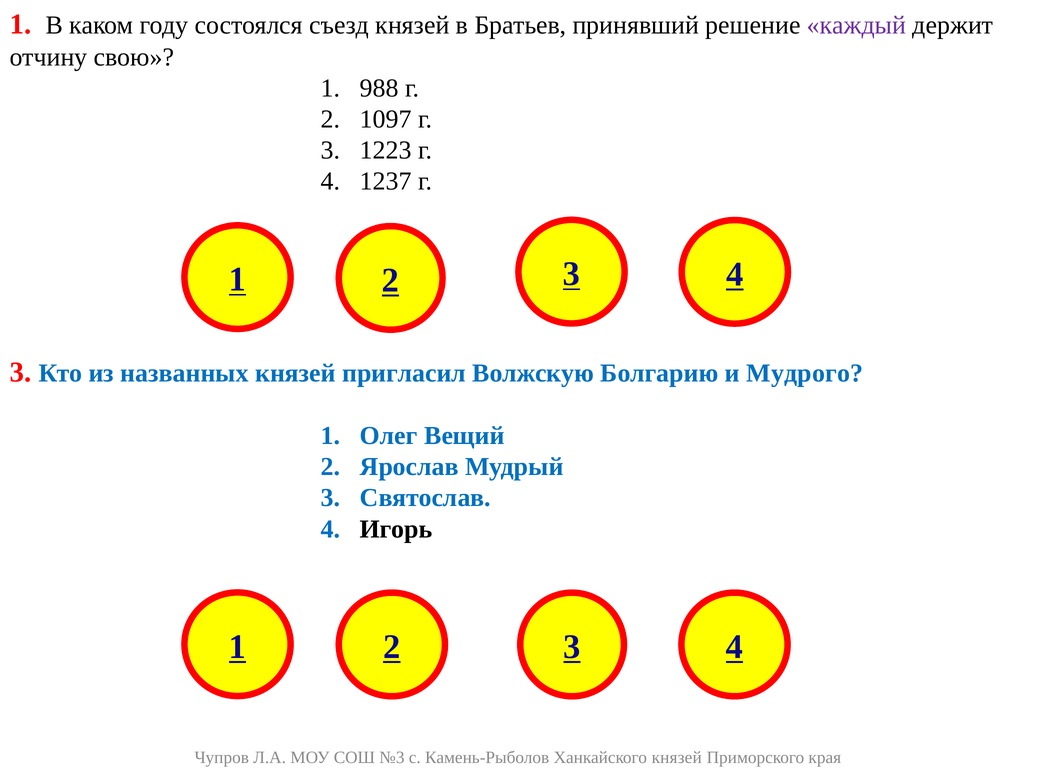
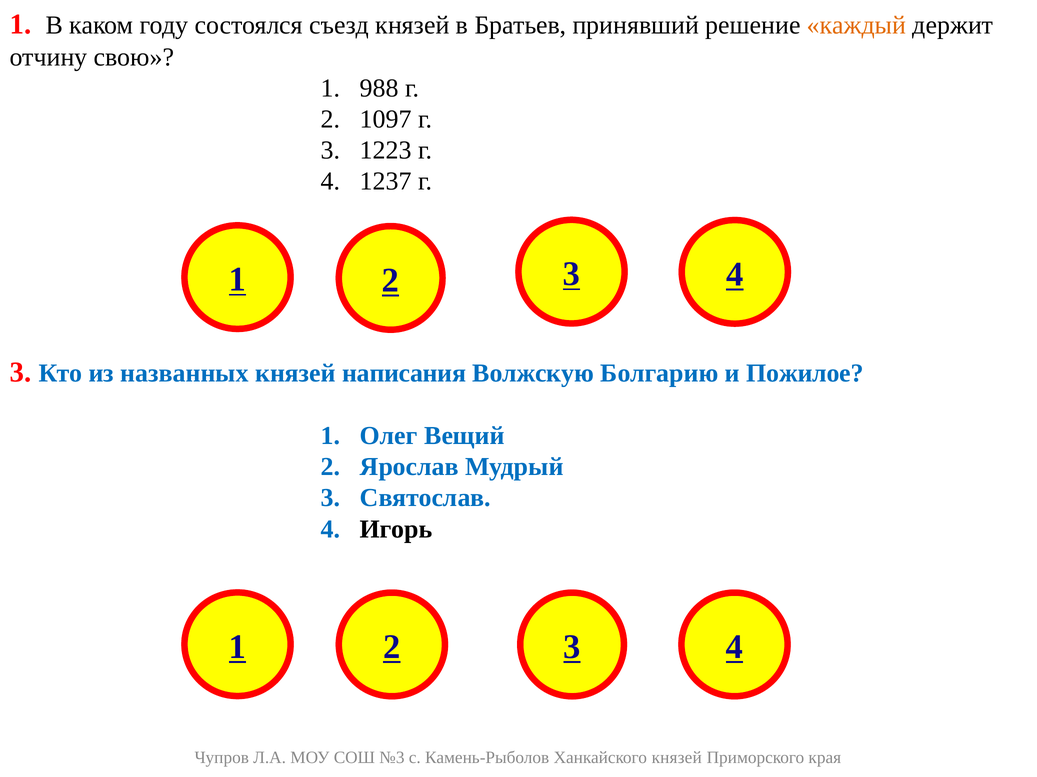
каждый colour: purple -> orange
пригласил: пригласил -> написания
Мудрого: Мудрого -> Пожилое
